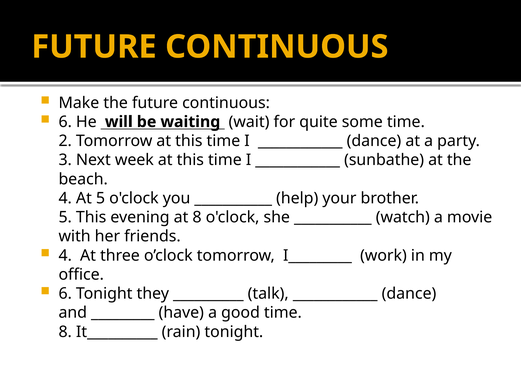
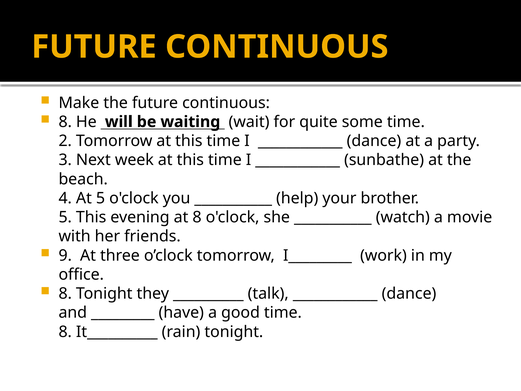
6 at (65, 122): 6 -> 8
4 at (65, 255): 4 -> 9
6 at (65, 293): 6 -> 8
